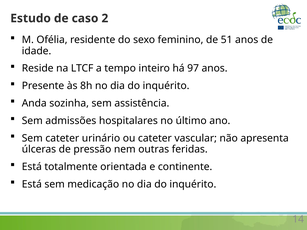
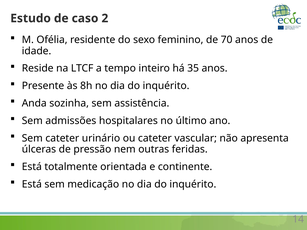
51: 51 -> 70
97: 97 -> 35
